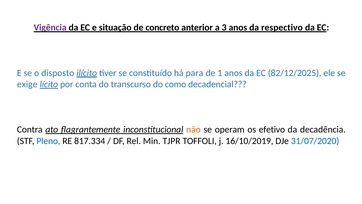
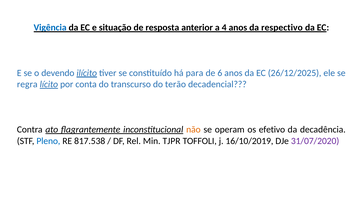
Vigência colour: purple -> blue
concreto: concreto -> resposta
3: 3 -> 4
disposto: disposto -> devendo
1: 1 -> 6
82/12/2025: 82/12/2025 -> 26/12/2025
exige: exige -> regra
como: como -> terão
817.334: 817.334 -> 817.538
31/07/2020 colour: blue -> purple
